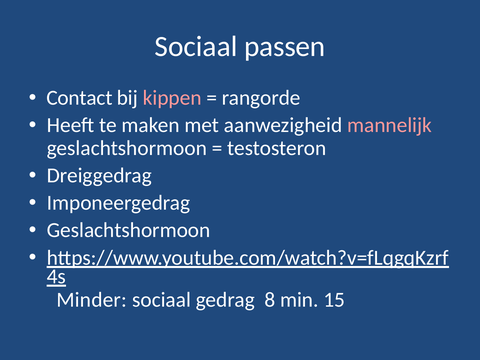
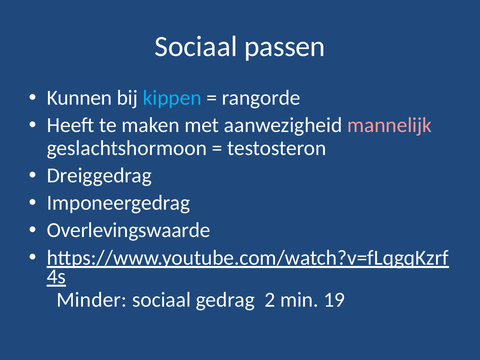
Contact: Contact -> Kunnen
kippen colour: pink -> light blue
Geslachtshormoon at (129, 230): Geslachtshormoon -> Overlevingswaarde
8: 8 -> 2
15: 15 -> 19
